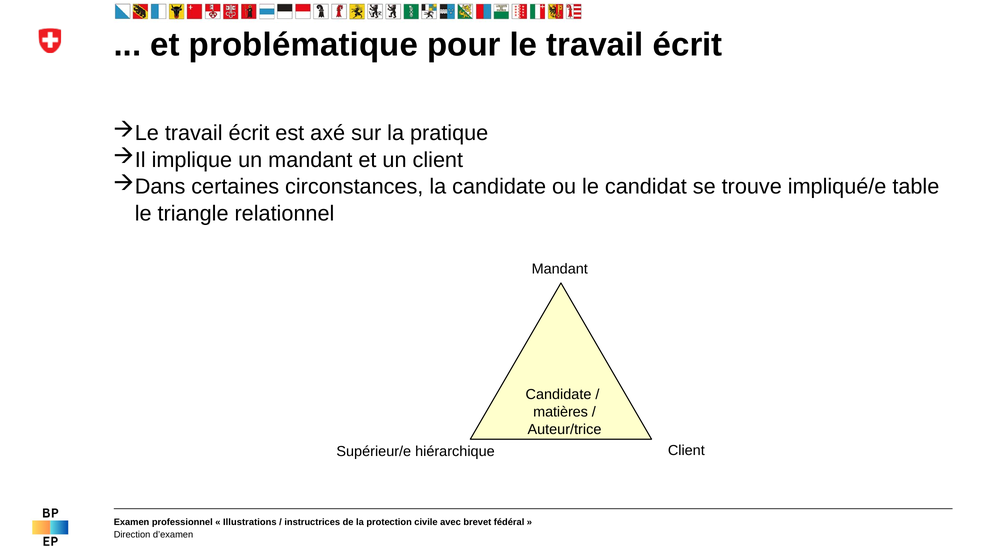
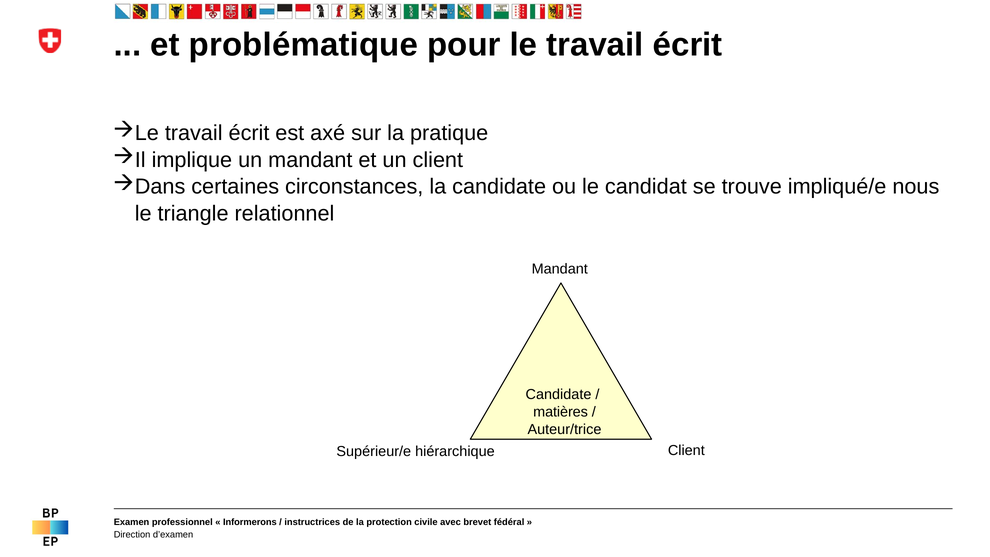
table: table -> nous
Illustrations: Illustrations -> Informerons
